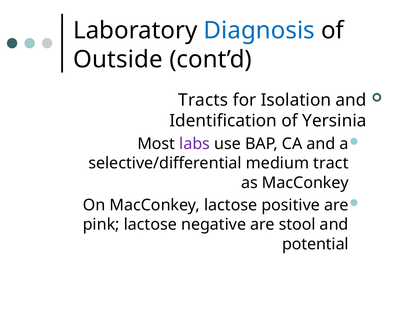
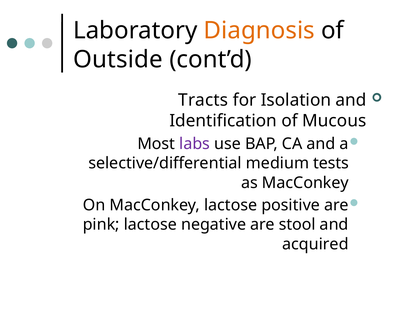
Diagnosis colour: blue -> orange
Yersinia: Yersinia -> Mucous
tract: tract -> tests
potential: potential -> acquired
